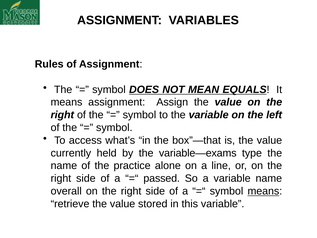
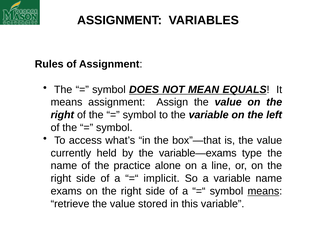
passed: passed -> implicit
overall: overall -> exams
